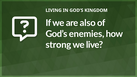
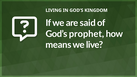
also: also -> said
enemies: enemies -> prophet
strong: strong -> means
